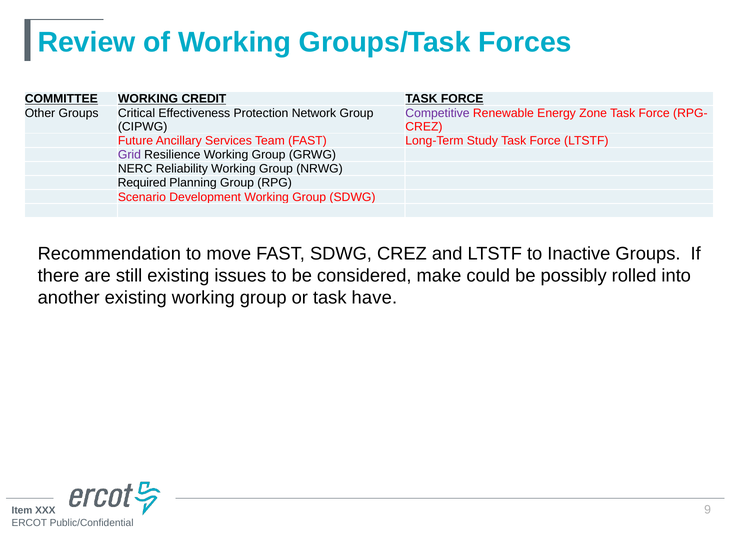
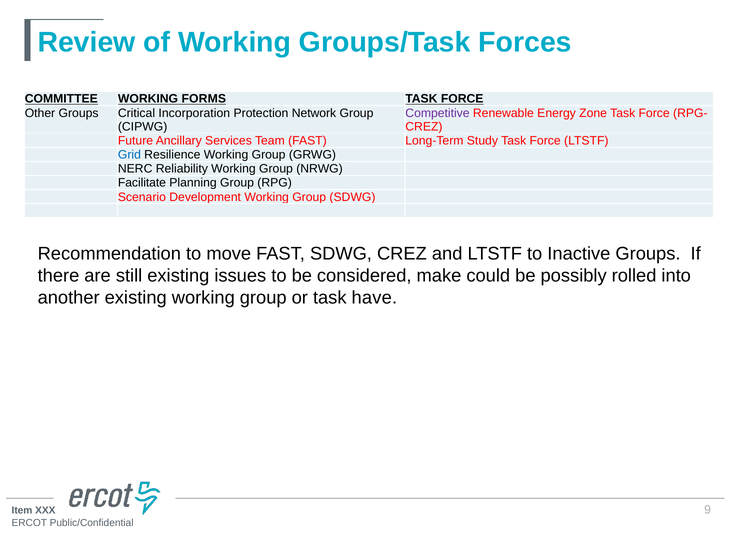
CREDIT: CREDIT -> FORMS
Effectiveness: Effectiveness -> Incorporation
Grid colour: purple -> blue
Required: Required -> Facilitate
